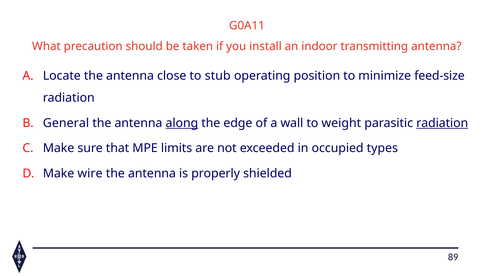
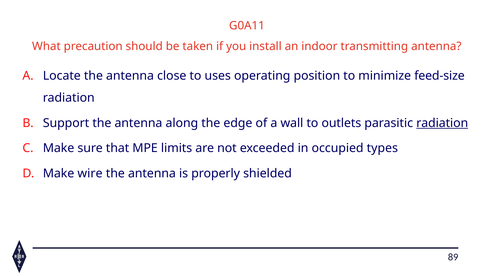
stub: stub -> uses
General: General -> Support
along underline: present -> none
weight: weight -> outlets
